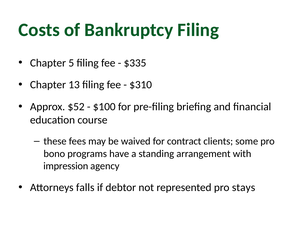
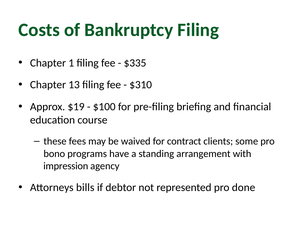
5: 5 -> 1
$52: $52 -> $19
falls: falls -> bills
stays: stays -> done
